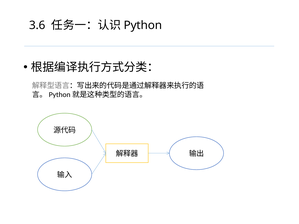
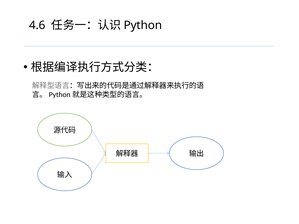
3.6: 3.6 -> 4.6
